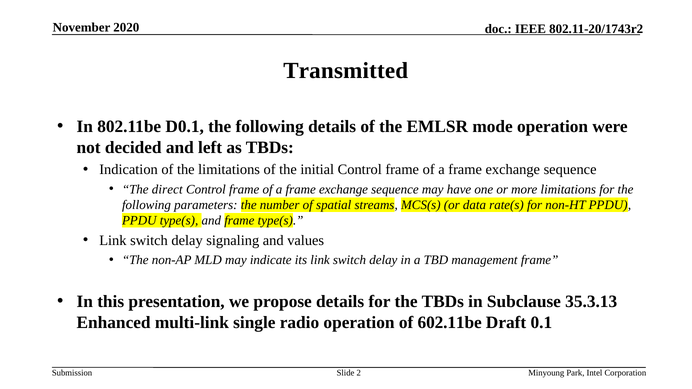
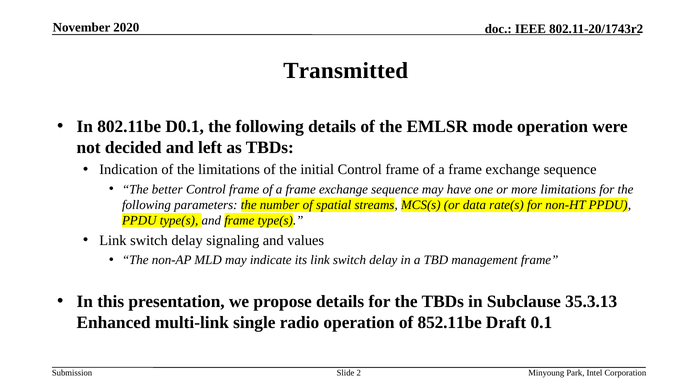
direct: direct -> better
602.11be: 602.11be -> 852.11be
